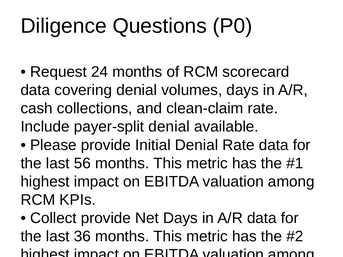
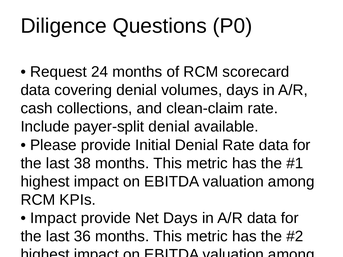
56: 56 -> 38
Collect at (53, 218): Collect -> Impact
